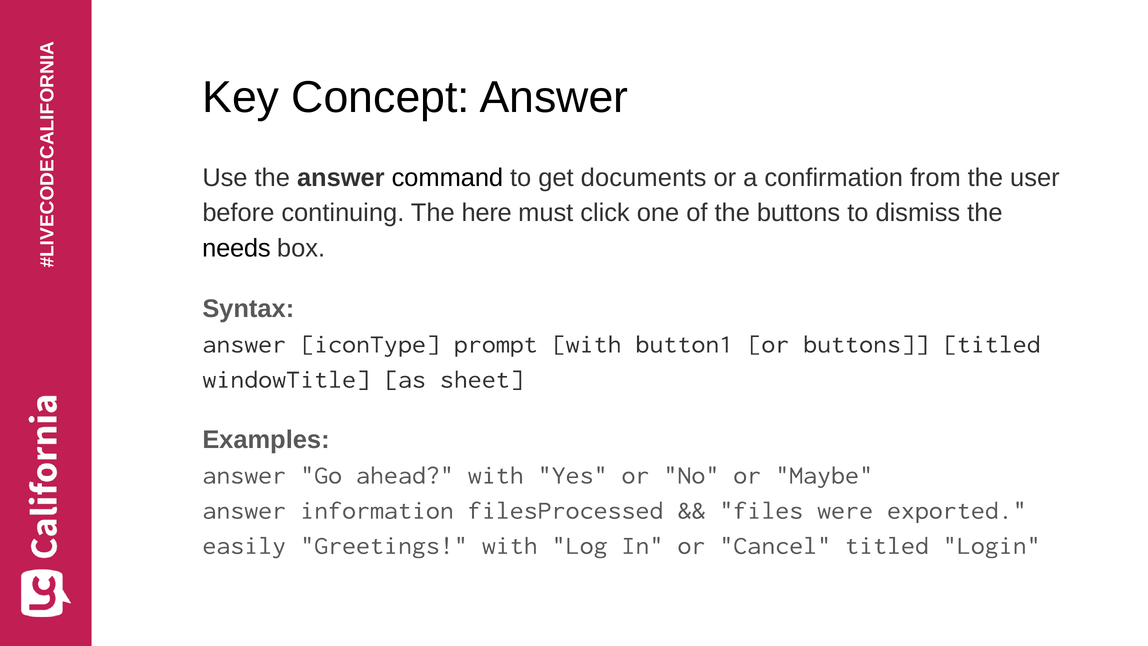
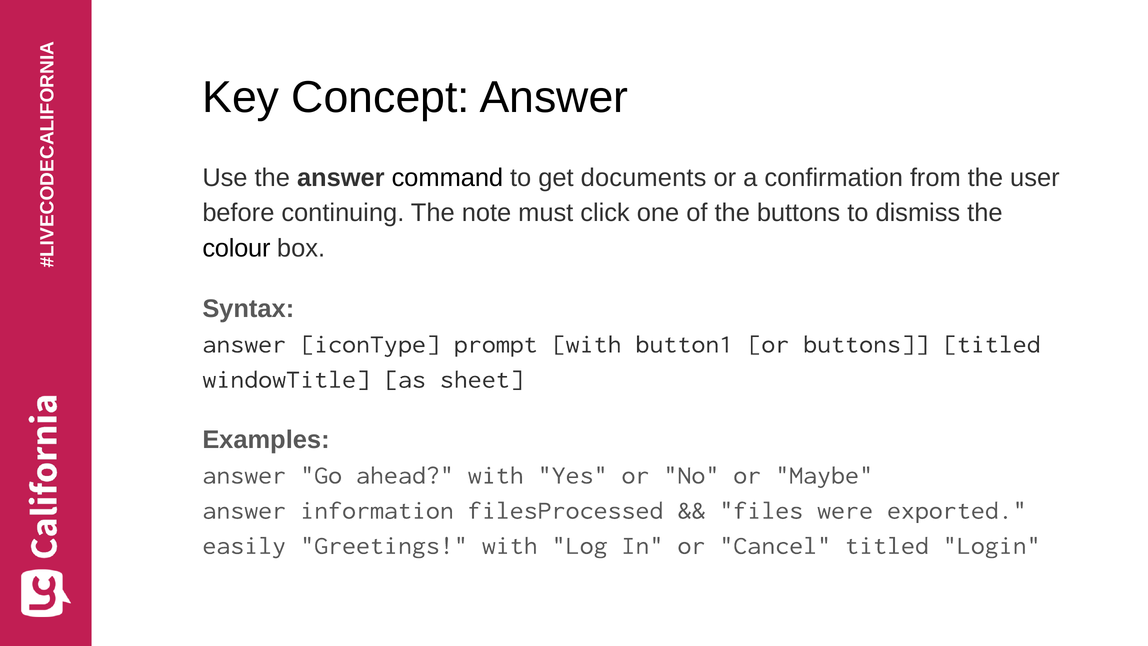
here: here -> note
needs: needs -> colour
